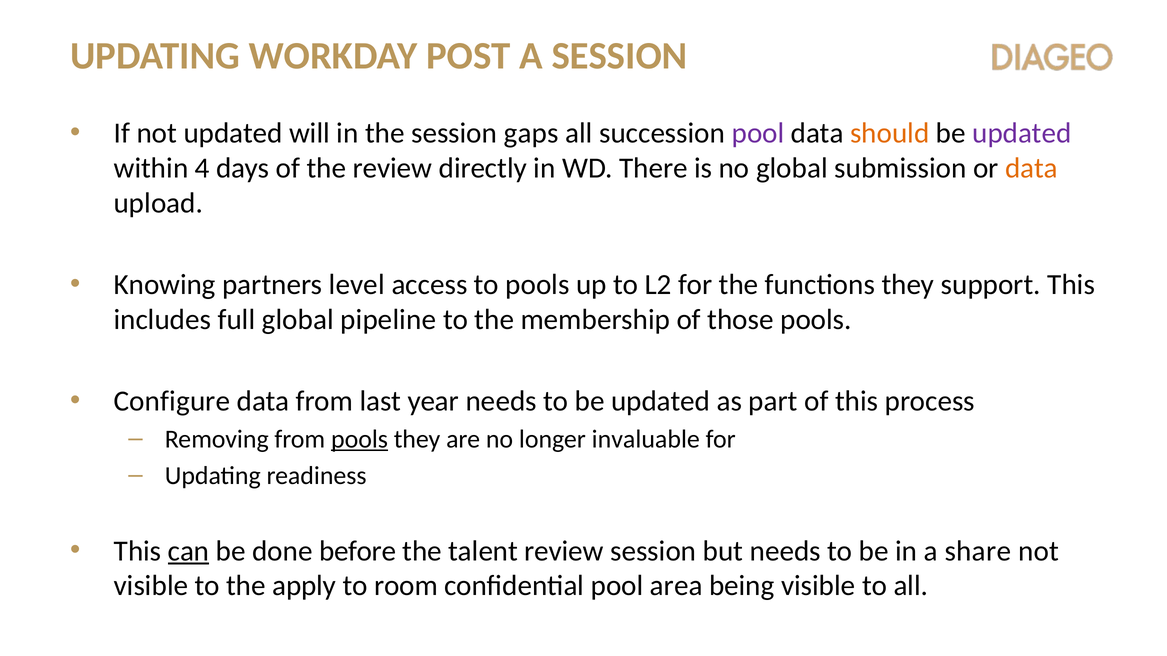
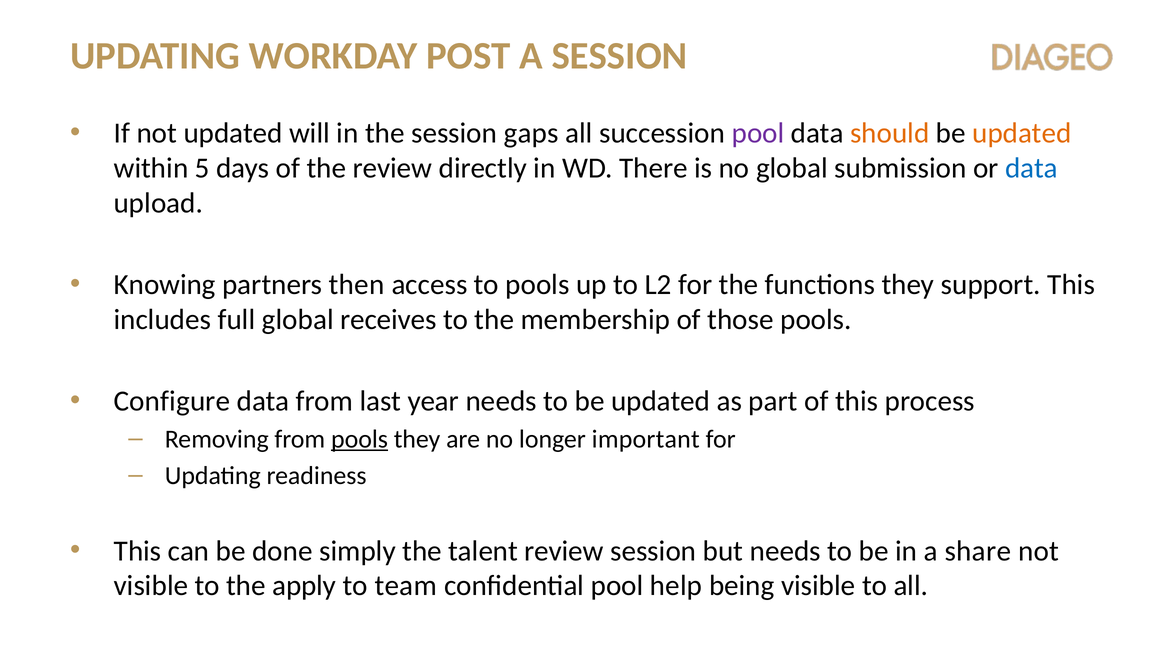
updated at (1022, 133) colour: purple -> orange
4: 4 -> 5
data at (1031, 168) colour: orange -> blue
level: level -> then
pipeline: pipeline -> receives
invaluable: invaluable -> important
can underline: present -> none
before: before -> simply
room: room -> team
area: area -> help
